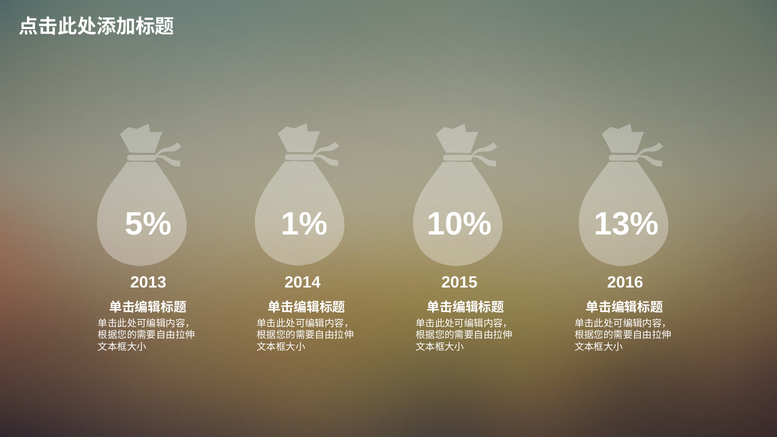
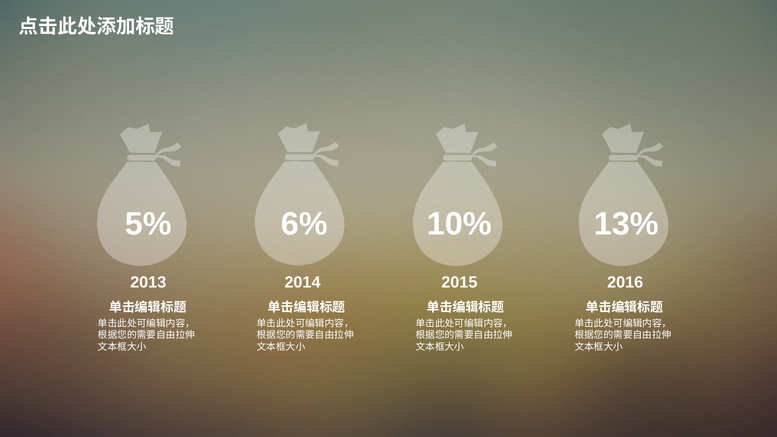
1%: 1% -> 6%
